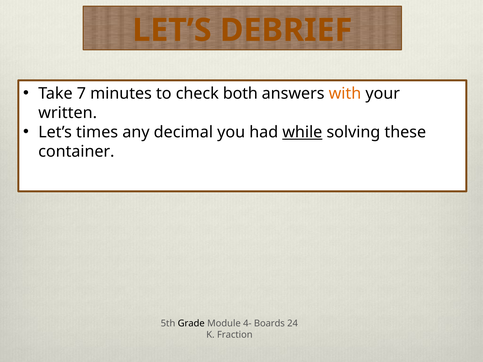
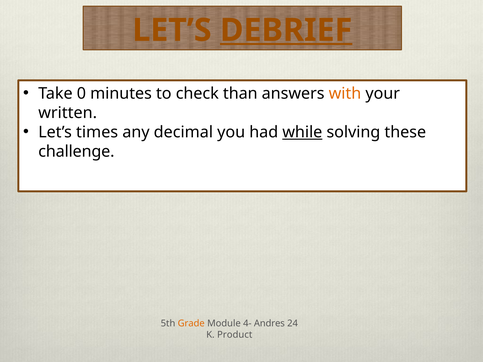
DEBRIEF underline: none -> present
7: 7 -> 0
both: both -> than
container: container -> challenge
Grade colour: black -> orange
Boards: Boards -> Andres
Fraction: Fraction -> Product
